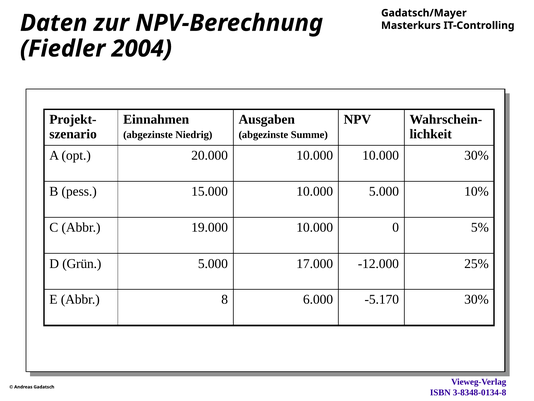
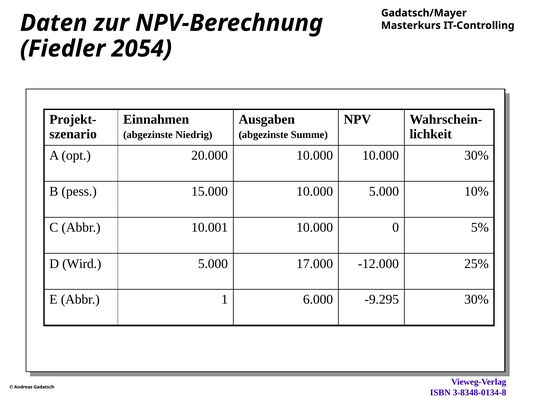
2004: 2004 -> 2054
19.000: 19.000 -> 10.001
Grün: Grün -> Wird
8: 8 -> 1
-5.170: -5.170 -> -9.295
